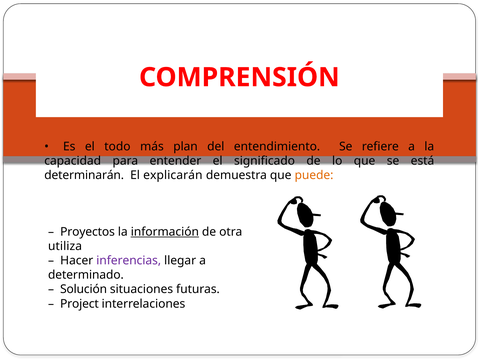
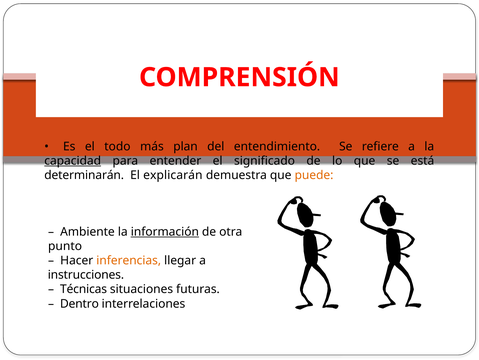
capacidad underline: none -> present
Proyectos: Proyectos -> Ambiente
utiliza: utiliza -> punto
inferencias colour: purple -> orange
determinado: determinado -> instrucciones
Solución: Solución -> Técnicas
Project: Project -> Dentro
